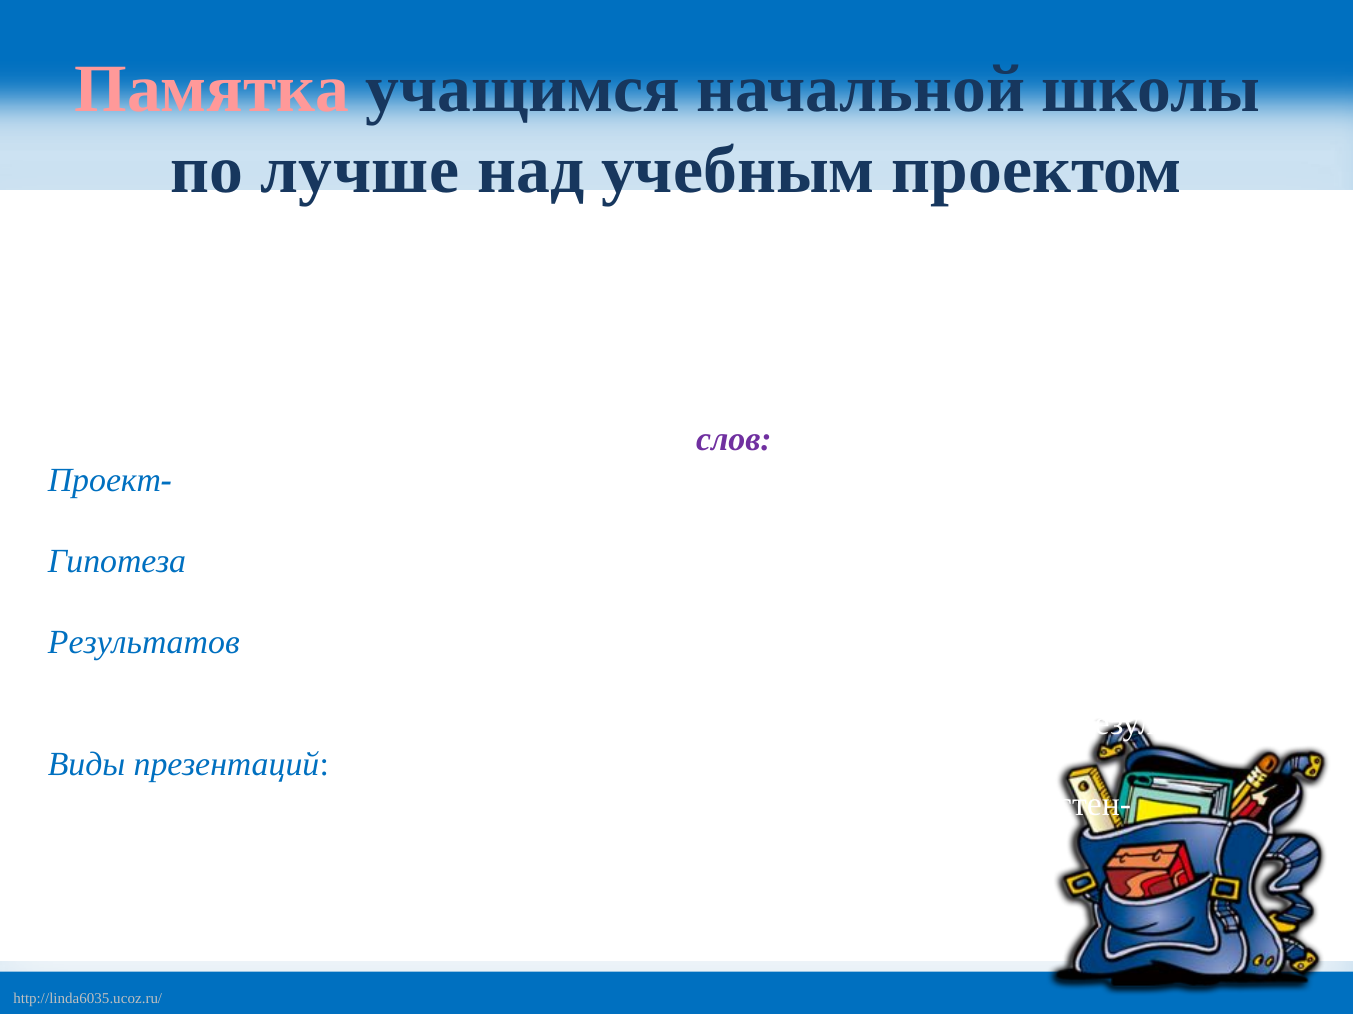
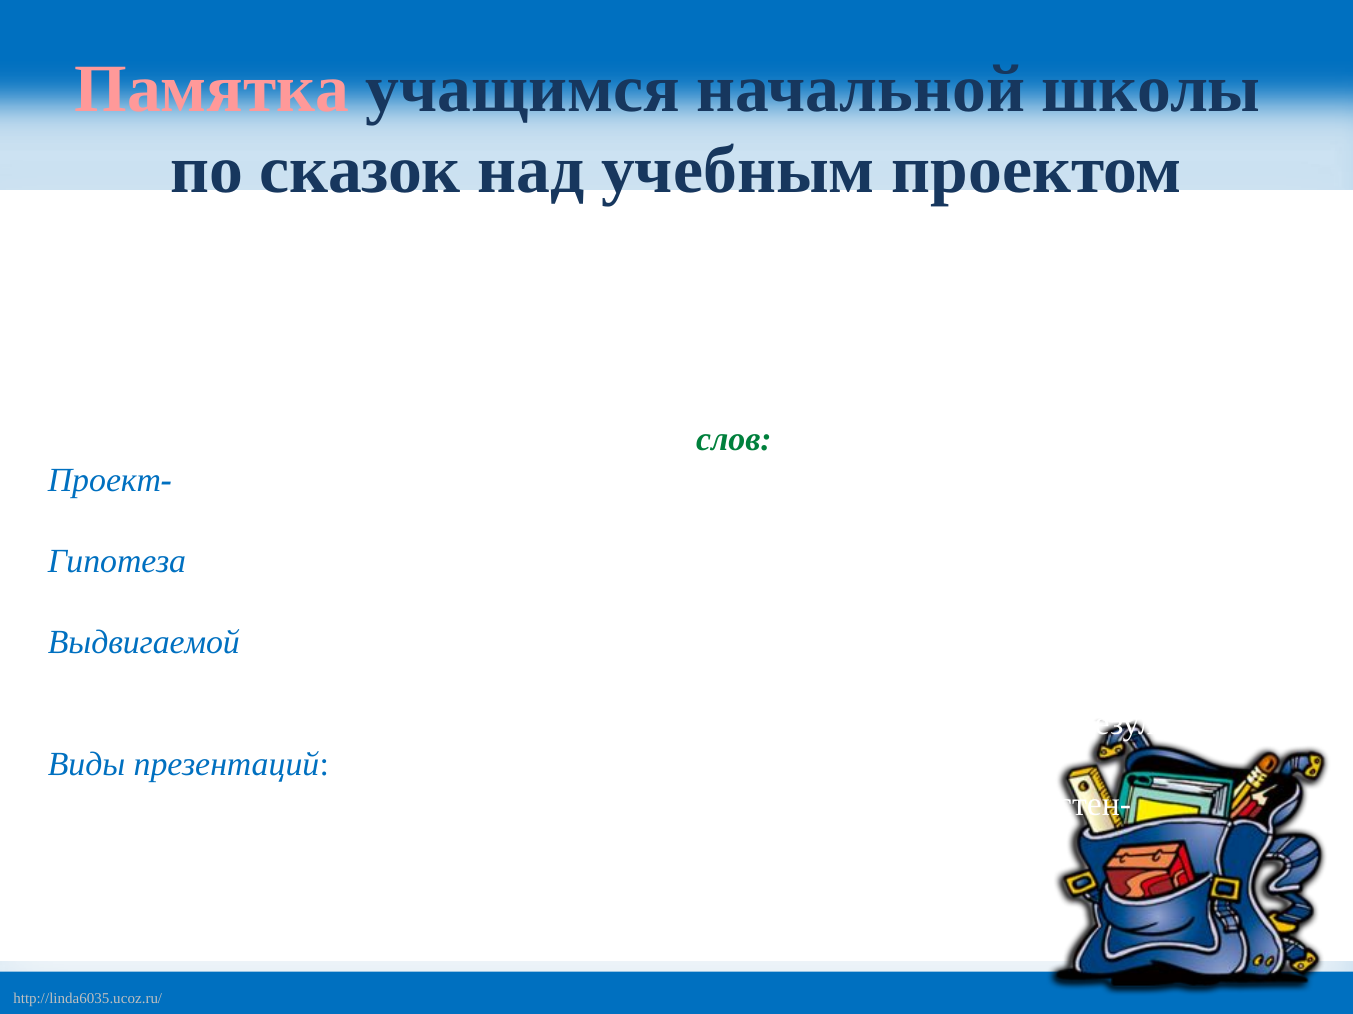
лучше: лучше -> сказок
слов colour: purple -> green
Результатов: Результатов -> Выдвигаемой
